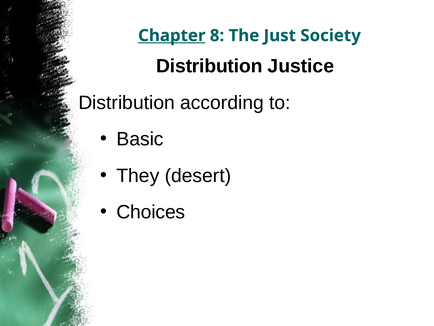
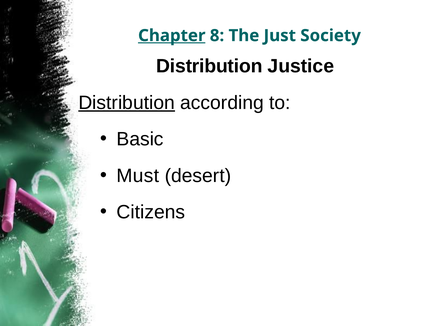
Distribution at (127, 103) underline: none -> present
They: They -> Must
Choices: Choices -> Citizens
